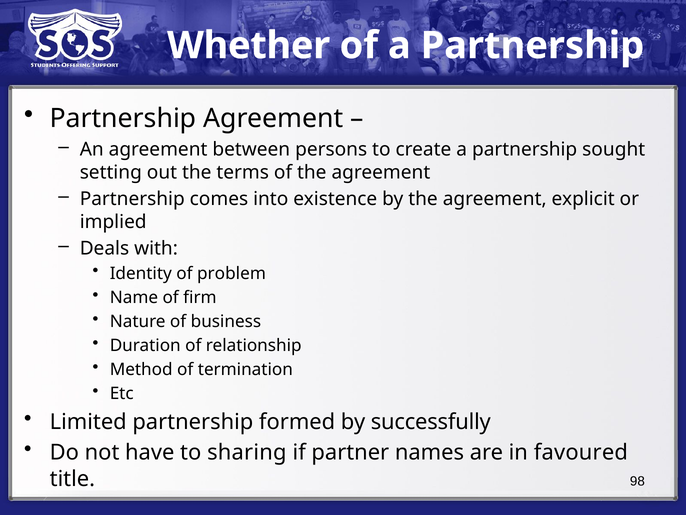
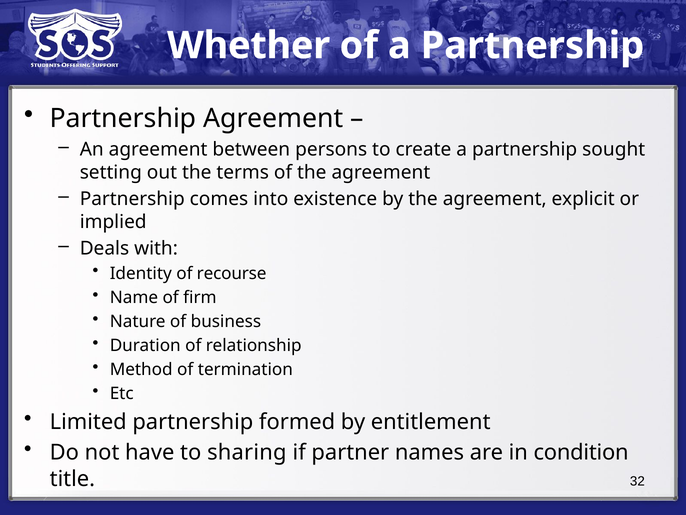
problem: problem -> recourse
successfully: successfully -> entitlement
favoured: favoured -> condition
98: 98 -> 32
